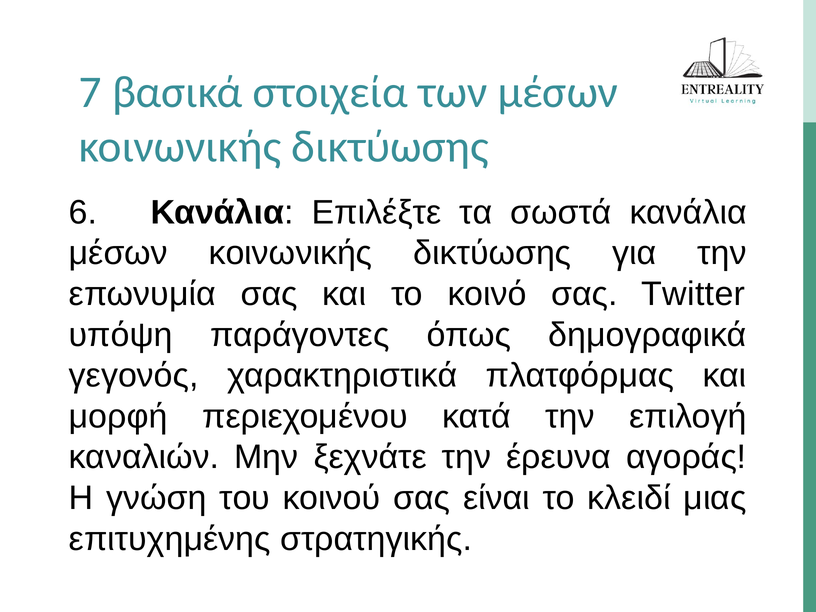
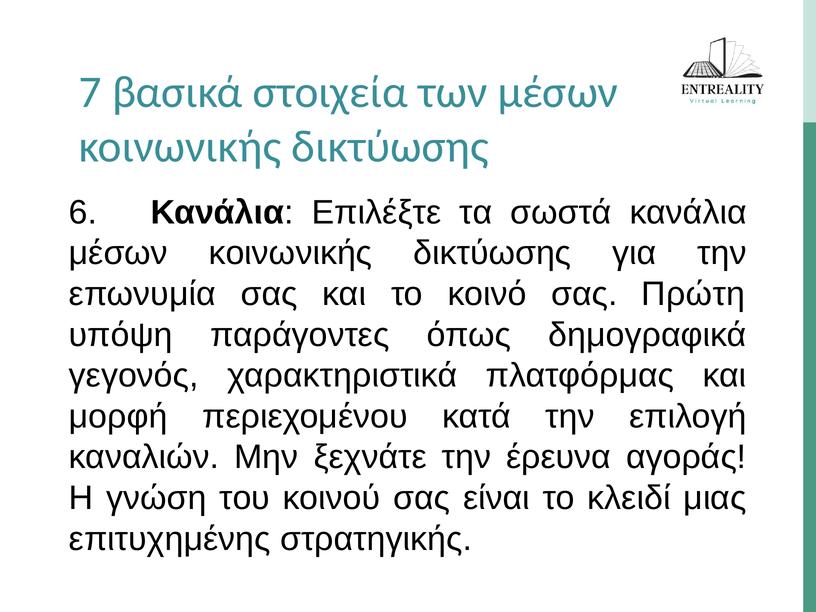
Twitter: Twitter -> Πρώτη
